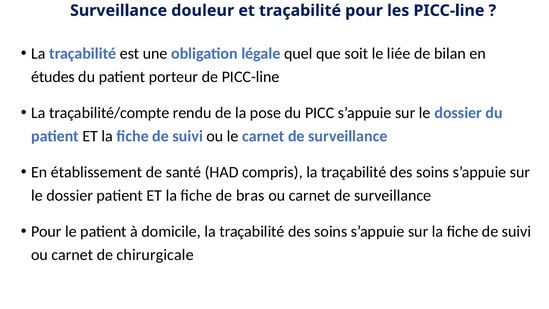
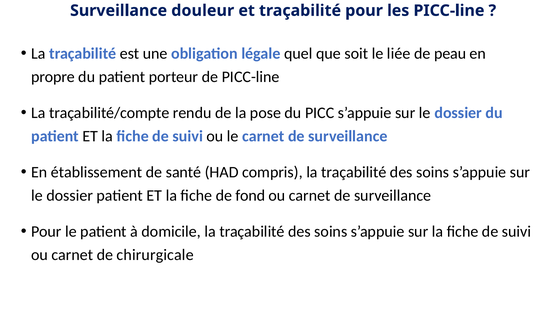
bilan: bilan -> peau
études: études -> propre
bras: bras -> fond
